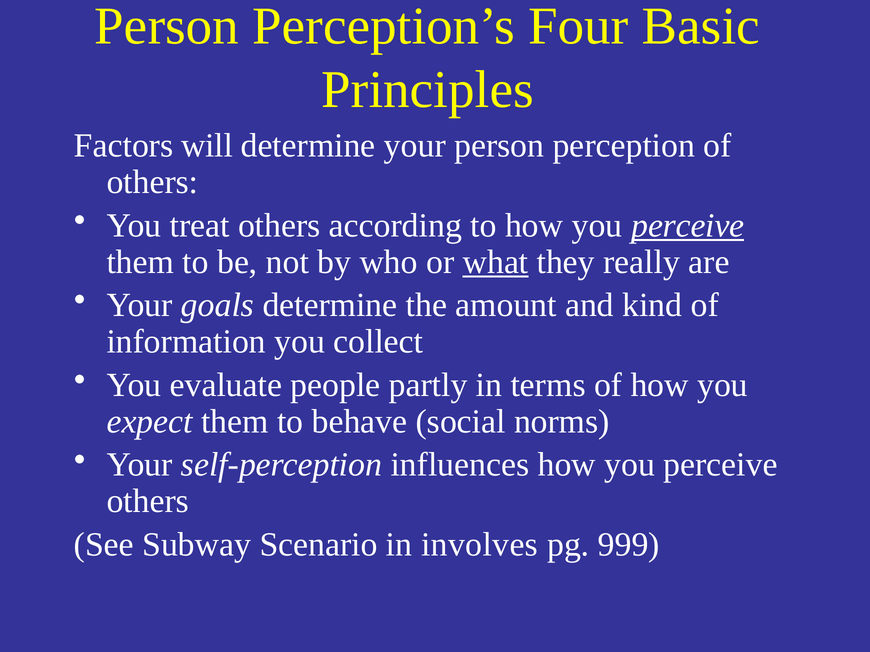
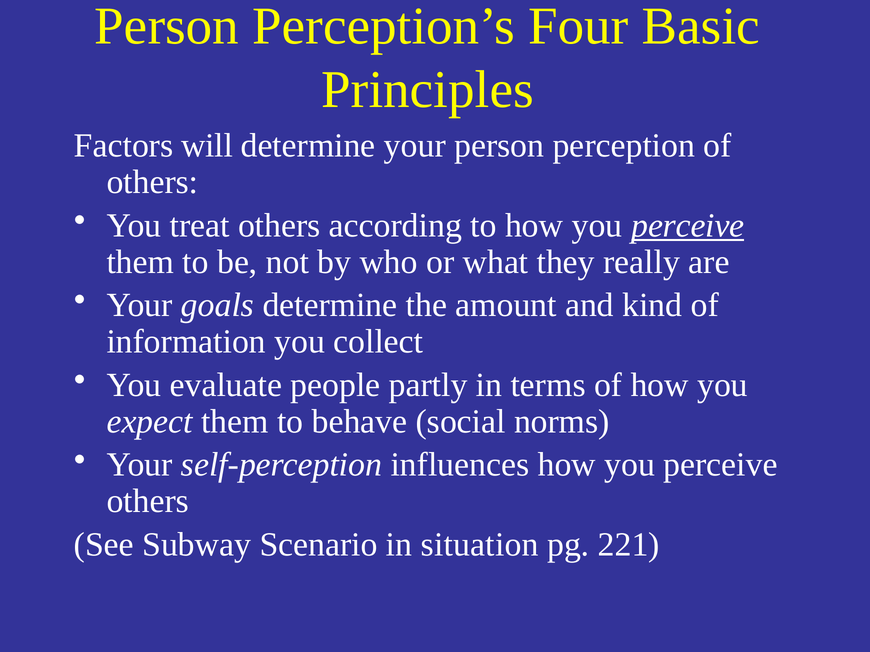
what underline: present -> none
involves: involves -> situation
999: 999 -> 221
